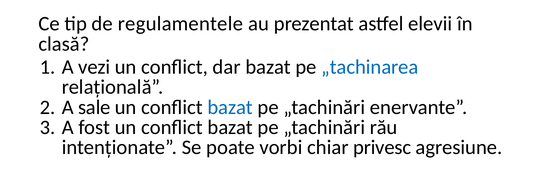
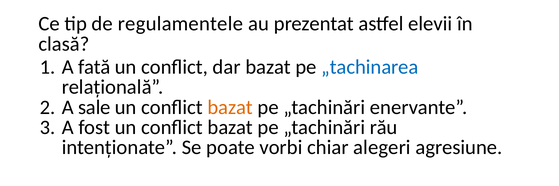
vezi: vezi -> fată
bazat at (230, 107) colour: blue -> orange
privesc: privesc -> alegeri
